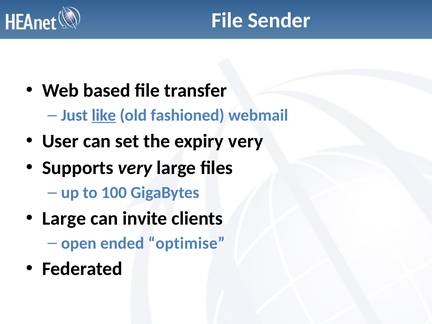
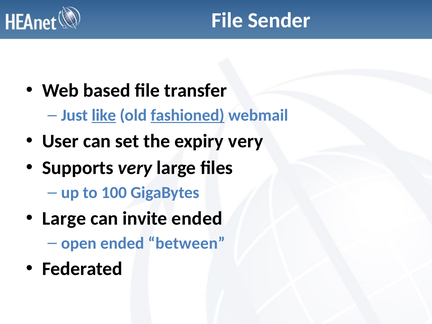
fashioned underline: none -> present
invite clients: clients -> ended
optimise: optimise -> between
